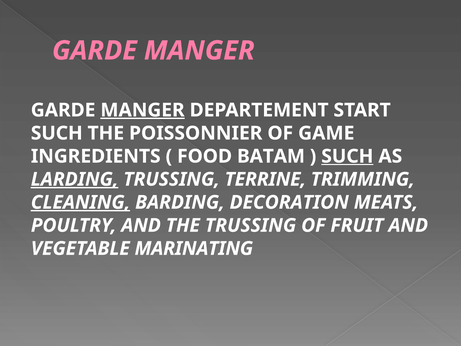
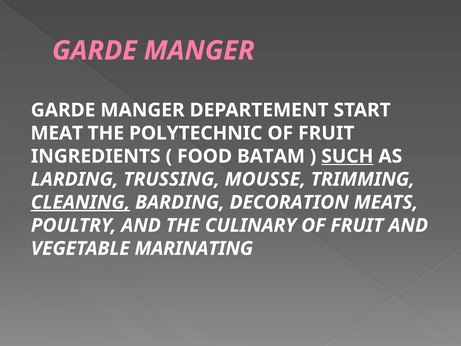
MANGER at (143, 110) underline: present -> none
SUCH at (57, 133): SUCH -> MEAT
POISSONNIER: POISSONNIER -> POLYTECHNIC
GAME at (326, 133): GAME -> FRUIT
LARDING underline: present -> none
TERRINE: TERRINE -> MOUSSE
THE TRUSSING: TRUSSING -> CULINARY
